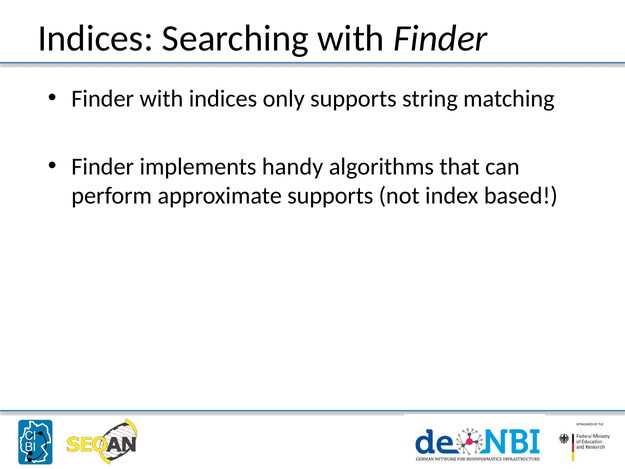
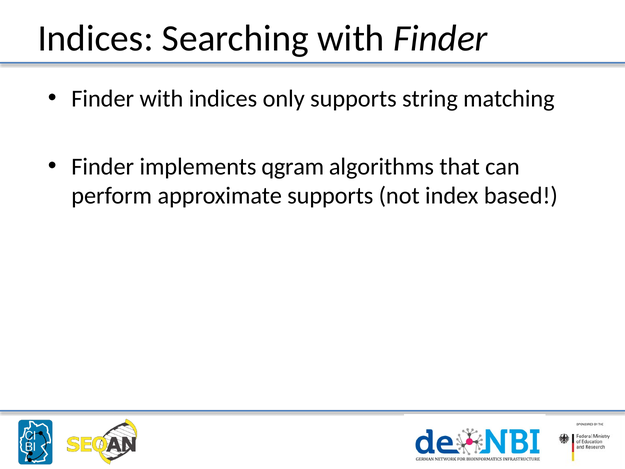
handy: handy -> qgram
